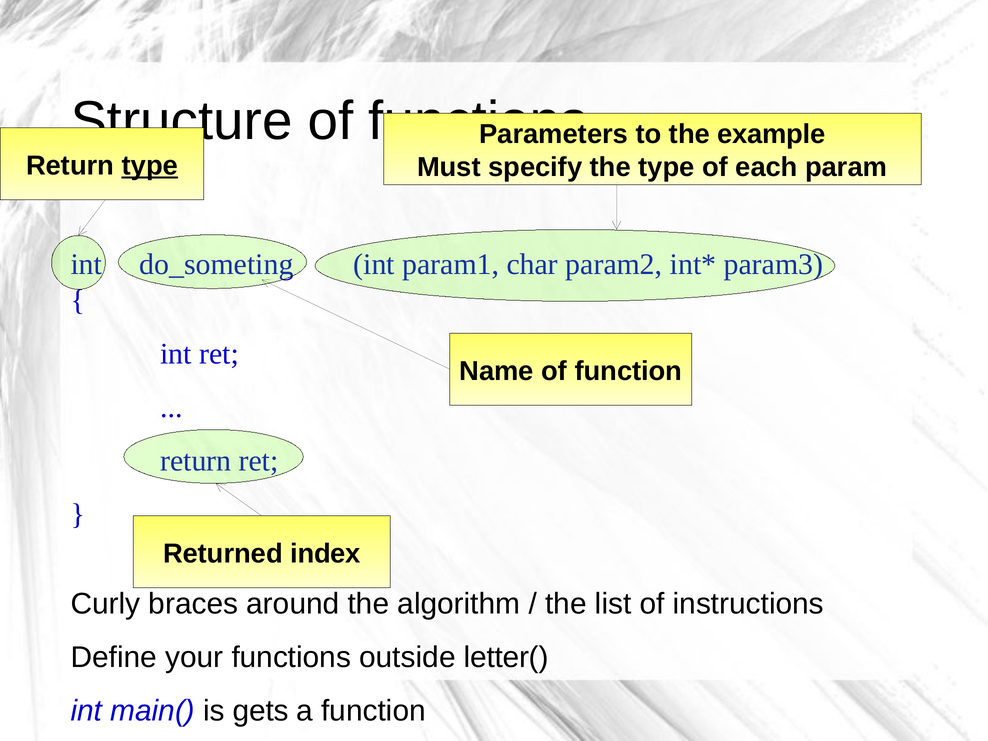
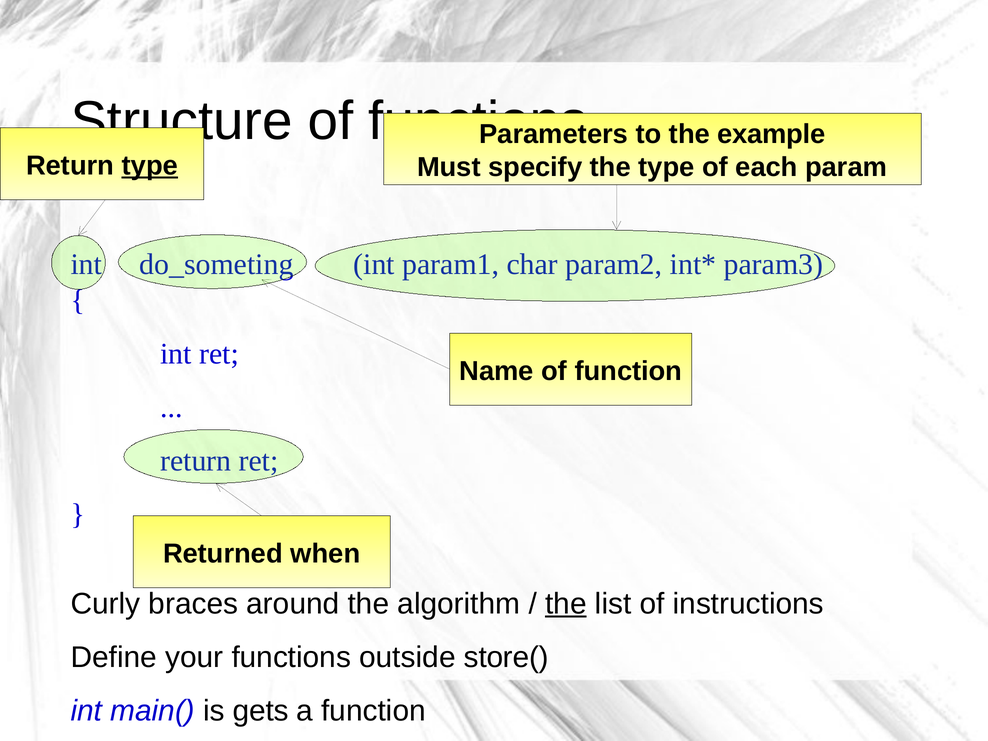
index: index -> when
the at (566, 604) underline: none -> present
letter(: letter( -> store(
